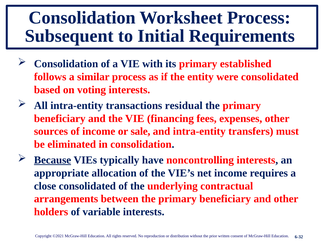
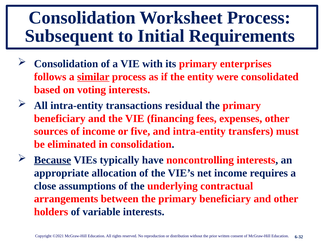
established: established -> enterprises
similar underline: none -> present
sale: sale -> five
close consolidated: consolidated -> assumptions
